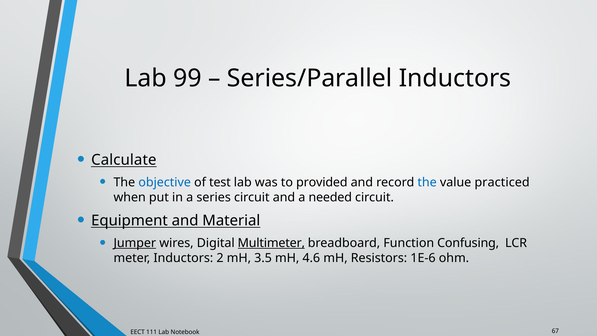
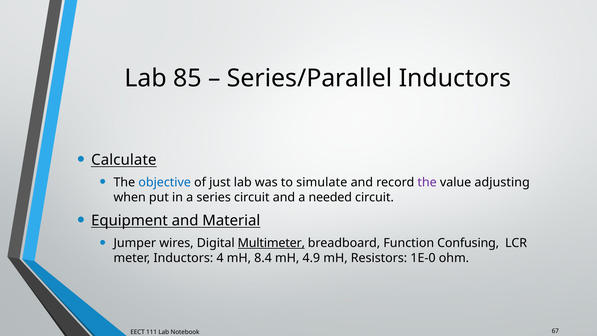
99: 99 -> 85
test: test -> just
provided: provided -> simulate
the at (427, 182) colour: blue -> purple
practiced: practiced -> adjusting
Jumper underline: present -> none
2: 2 -> 4
3.5: 3.5 -> 8.4
4.6: 4.6 -> 4.9
1E-6: 1E-6 -> 1E-0
